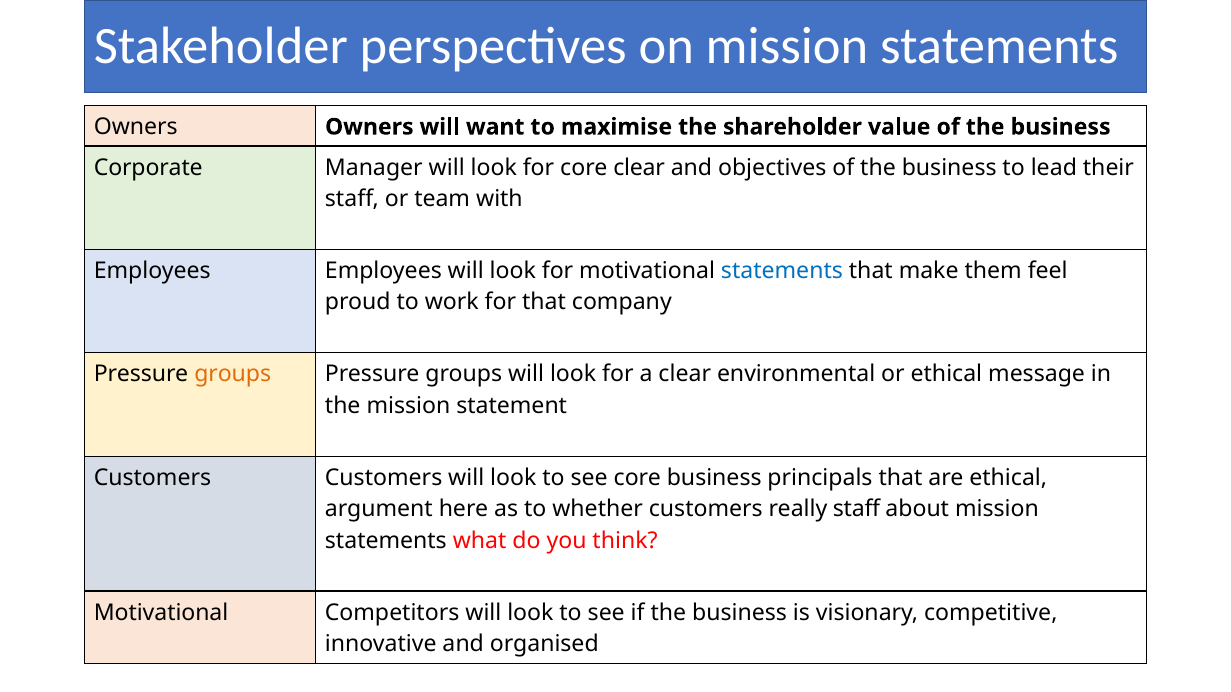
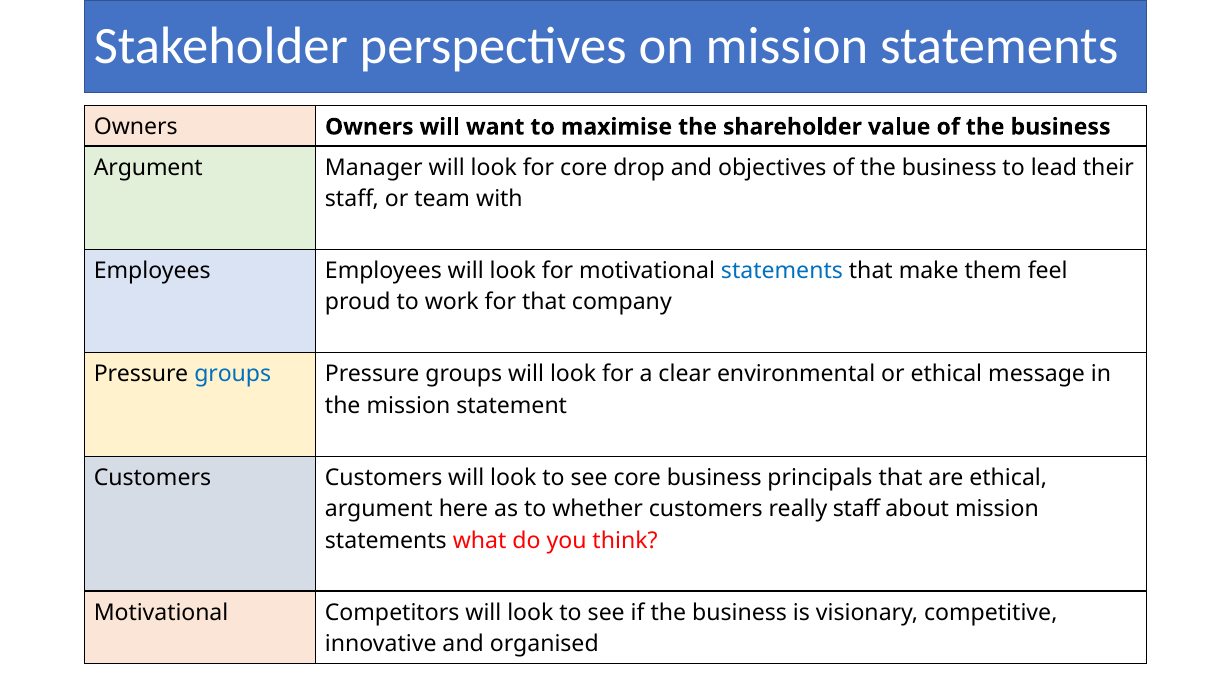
Corporate at (148, 168): Corporate -> Argument
core clear: clear -> drop
groups at (233, 375) colour: orange -> blue
